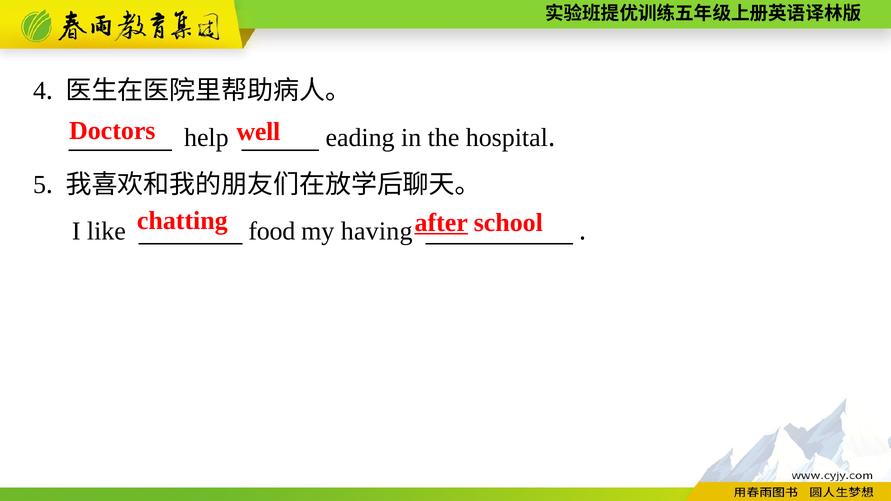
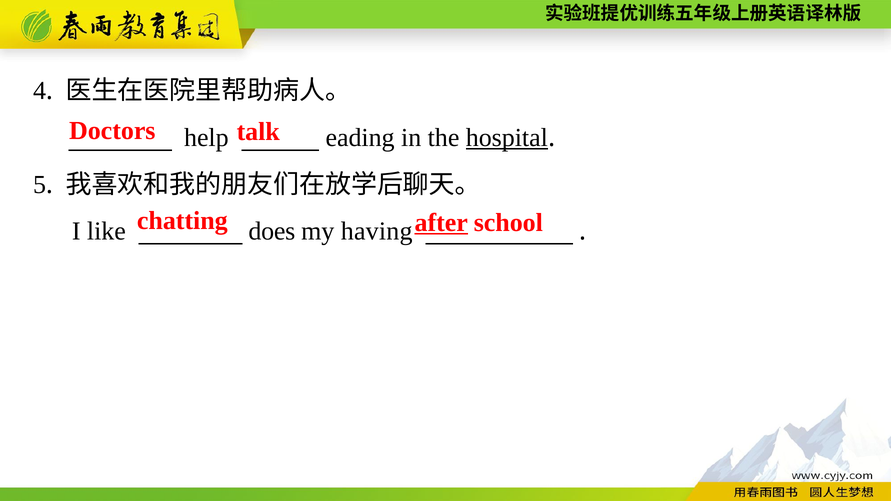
well: well -> talk
hospital underline: none -> present
food: food -> does
